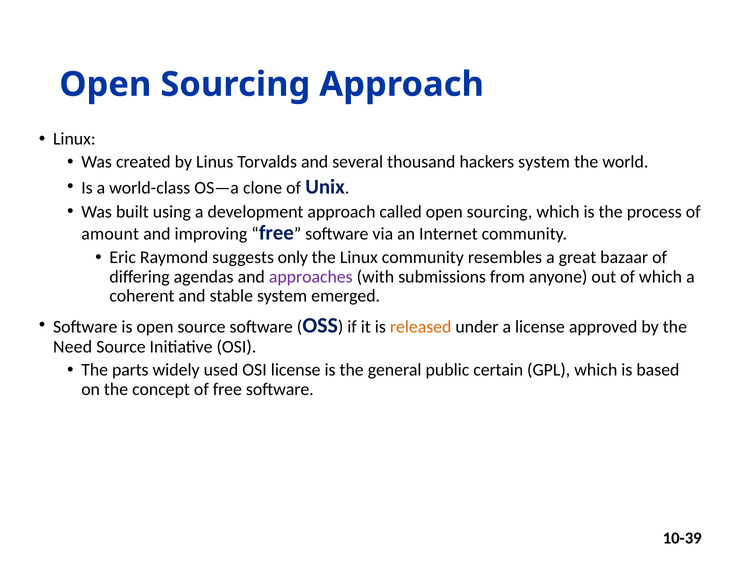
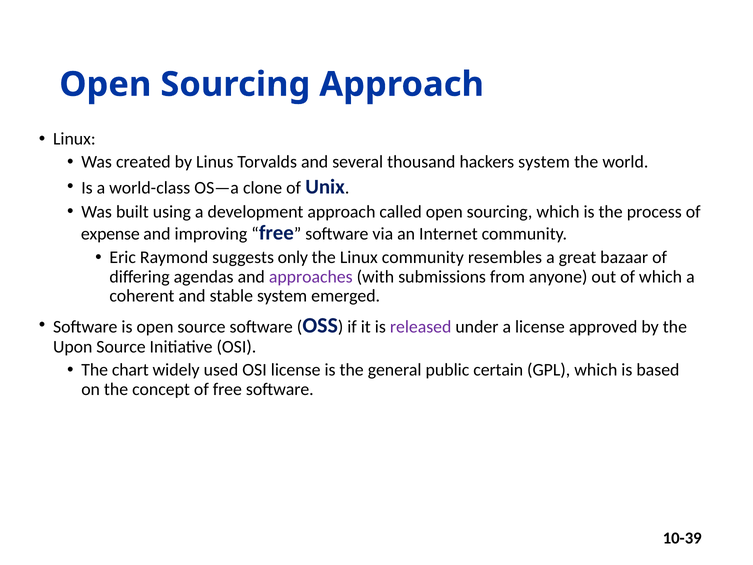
amount: amount -> expense
released colour: orange -> purple
Need: Need -> Upon
parts: parts -> chart
